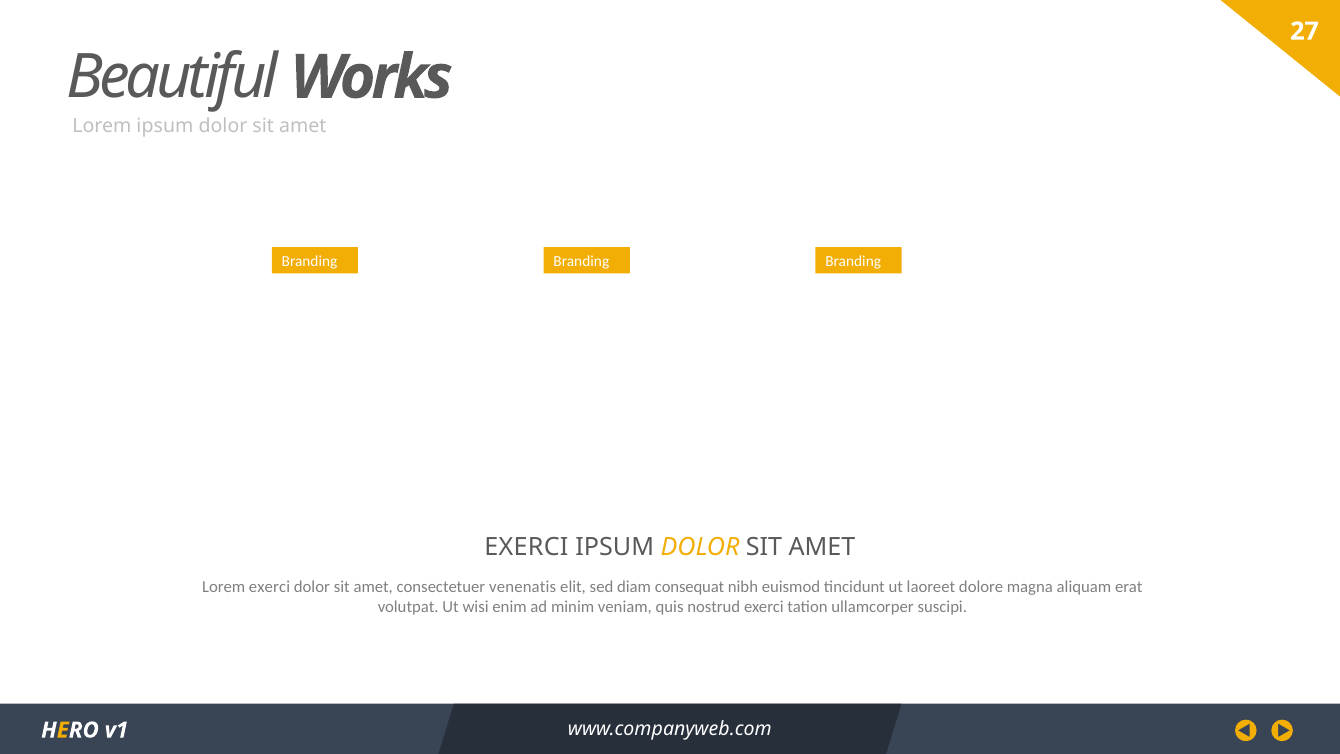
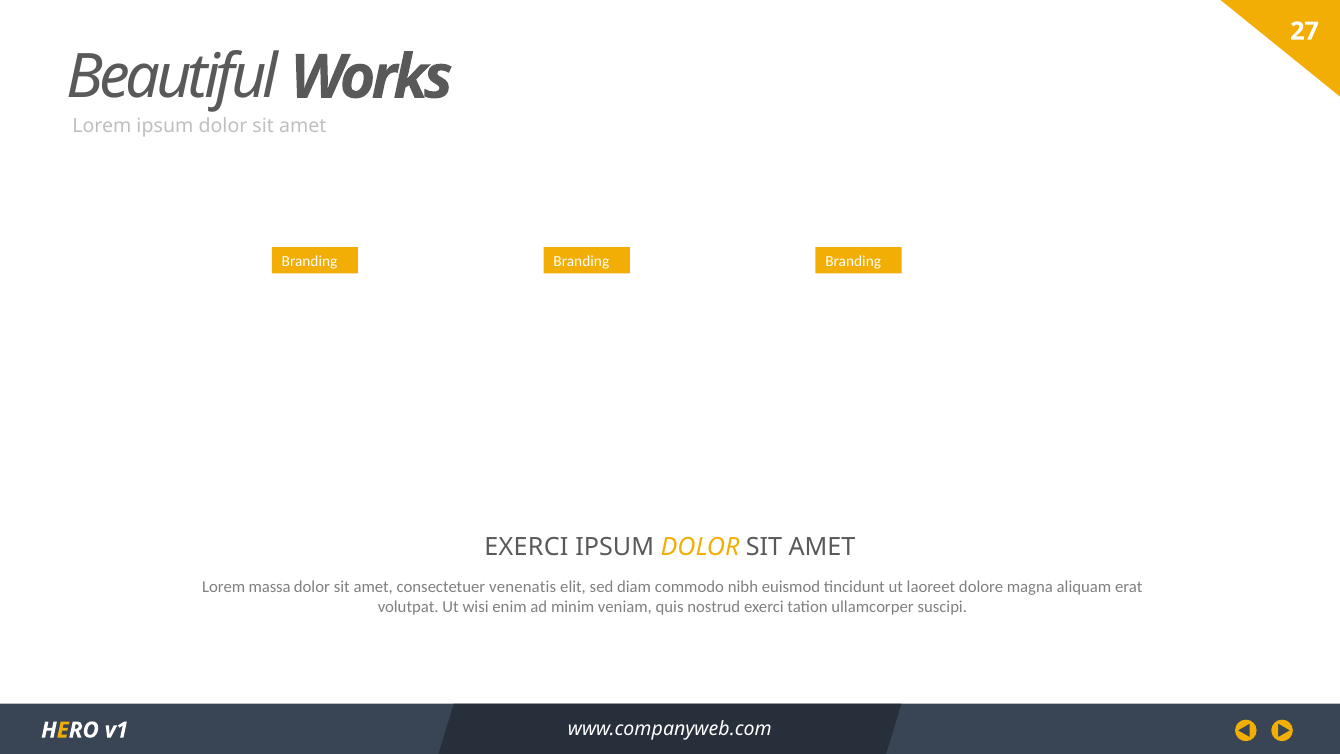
Lorem exerci: exerci -> massa
consequat: consequat -> commodo
